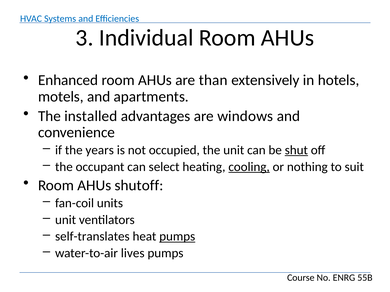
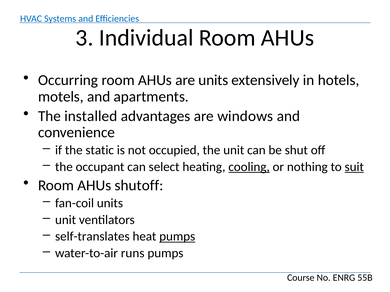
Enhanced: Enhanced -> Occurring
are than: than -> units
years: years -> static
shut underline: present -> none
suit underline: none -> present
lives: lives -> runs
